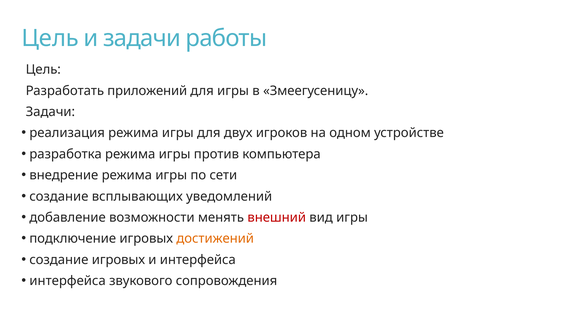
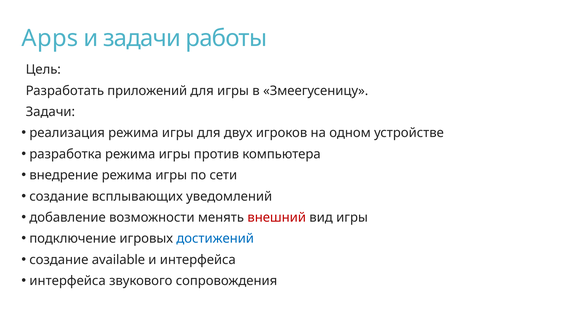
Цель at (50, 38): Цель -> Apps
достижений colour: orange -> blue
создание игровых: игровых -> available
